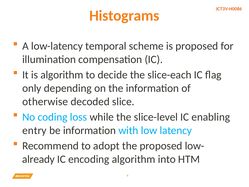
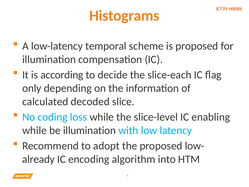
is algorithm: algorithm -> according
otherwise: otherwise -> calculated
entry at (34, 130): entry -> while
be information: information -> illumination
